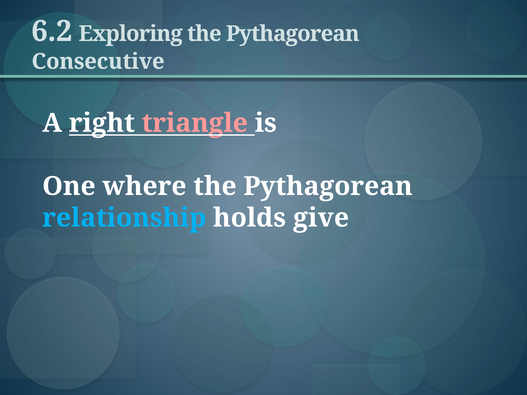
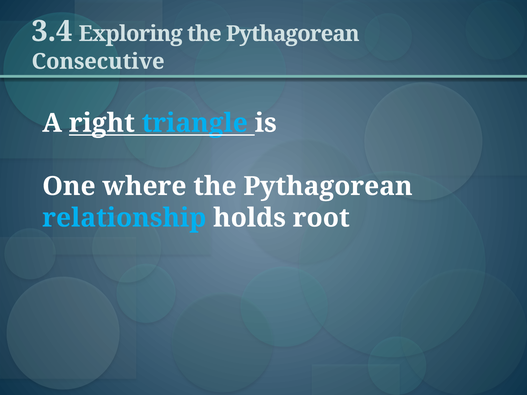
6.2: 6.2 -> 3.4
triangle colour: pink -> light blue
give: give -> root
